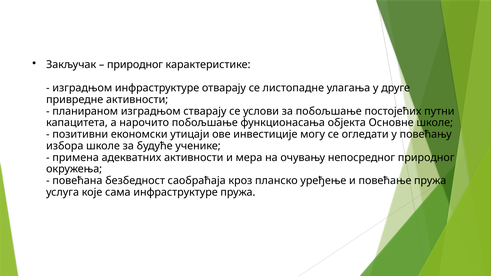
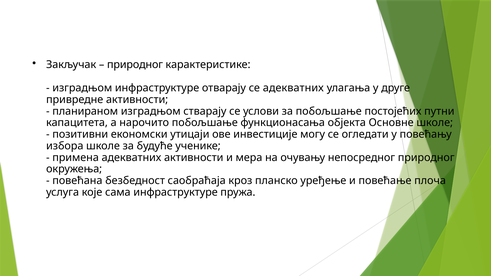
се листопадне: листопадне -> адекватних
повећање пружа: пружа -> плоча
